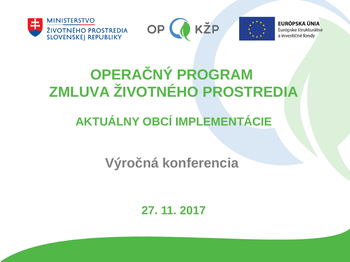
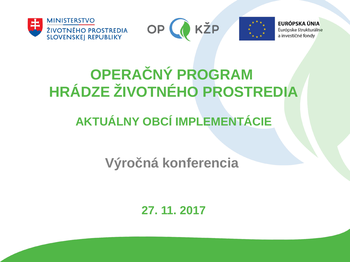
ZMLUVA: ZMLUVA -> HRÁDZE
